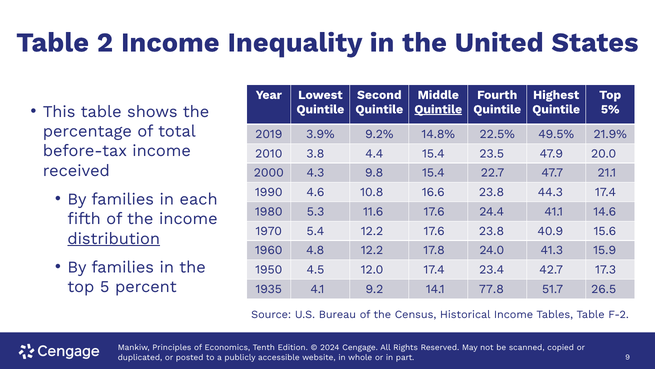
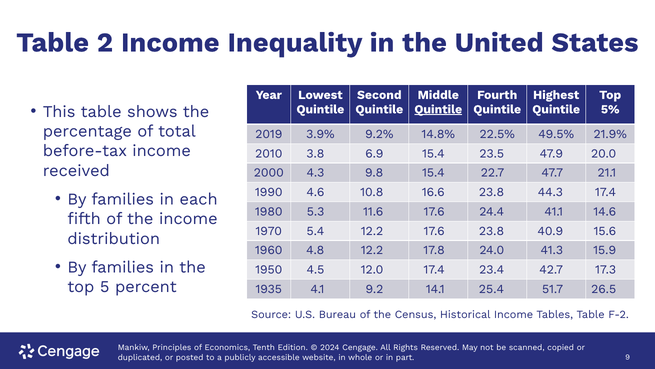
4.4: 4.4 -> 6.9
distribution underline: present -> none
77.8: 77.8 -> 25.4
